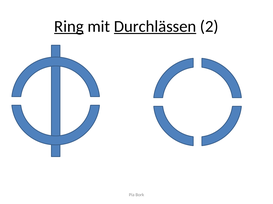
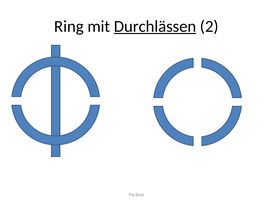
Ring underline: present -> none
